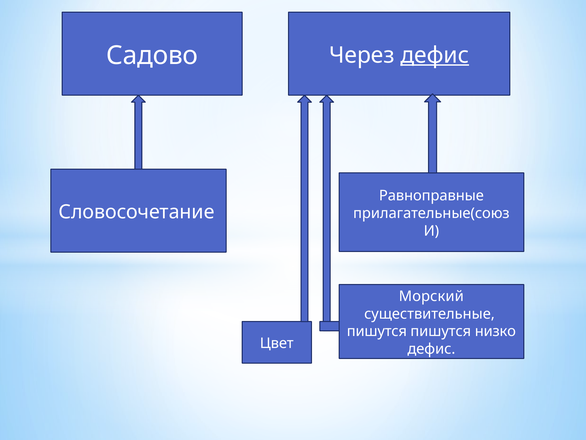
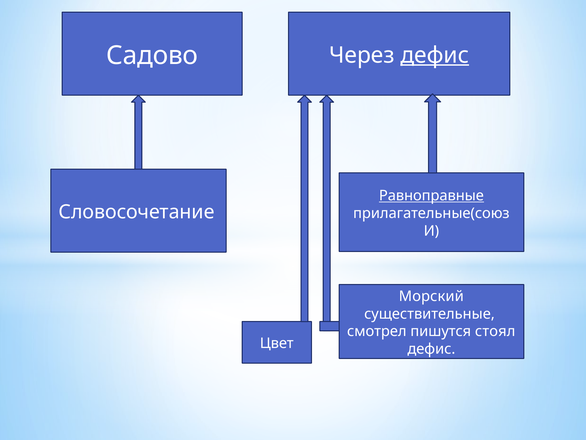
Равноправные underline: none -> present
пишутся at (377, 331): пишутся -> смотрел
низко: низко -> стоял
